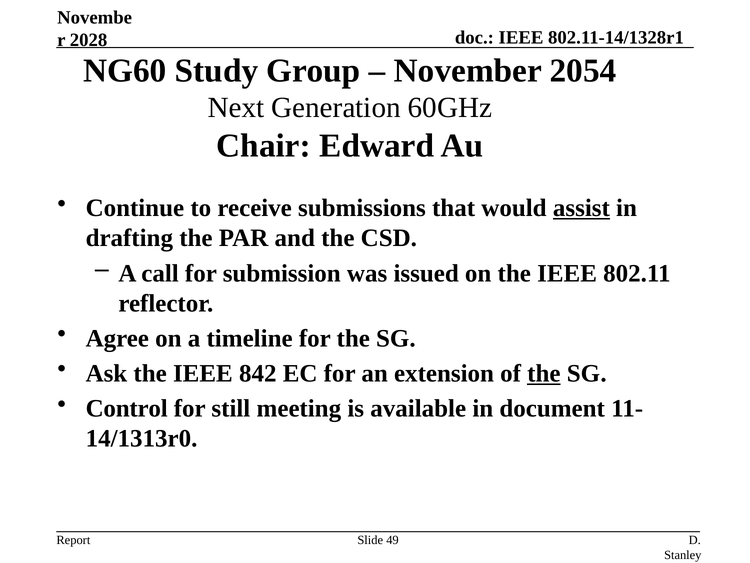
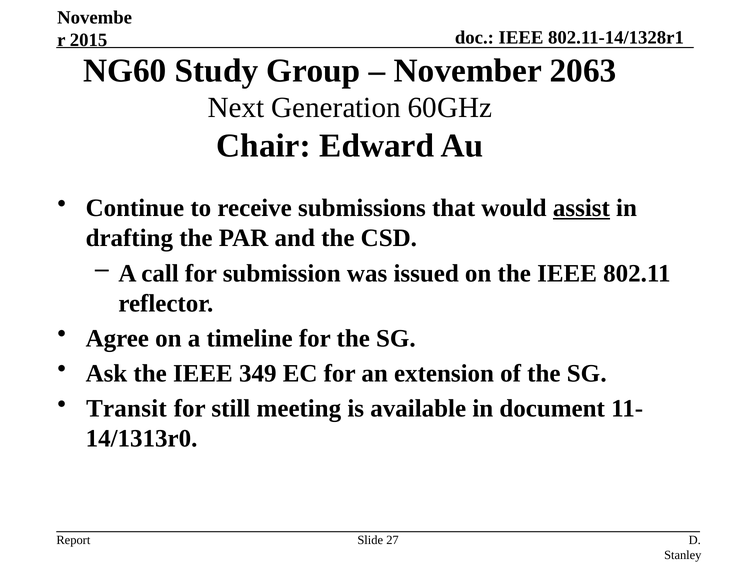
2028: 2028 -> 2015
2054: 2054 -> 2063
842: 842 -> 349
the at (544, 373) underline: present -> none
Control: Control -> Transit
49: 49 -> 27
